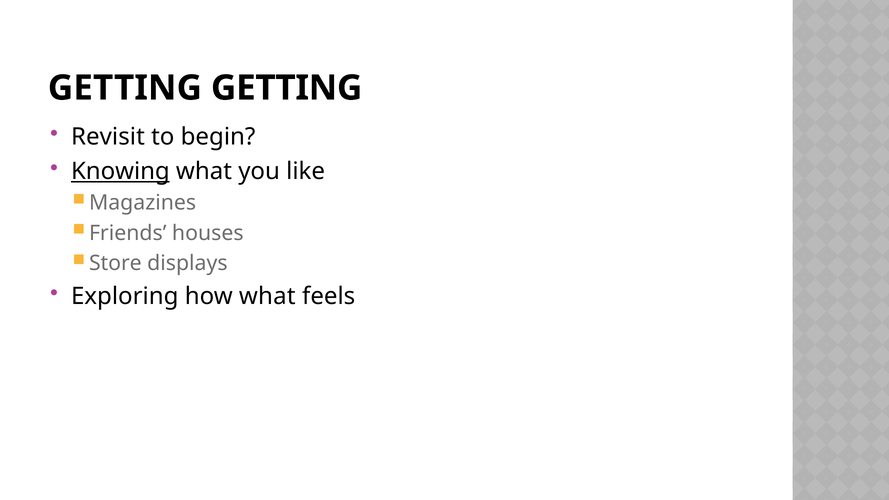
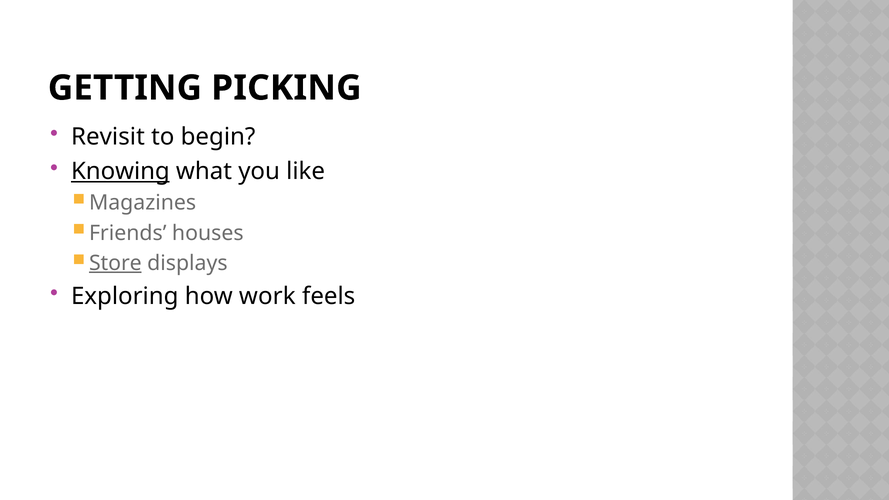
GETTING GETTING: GETTING -> PICKING
Store underline: none -> present
how what: what -> work
